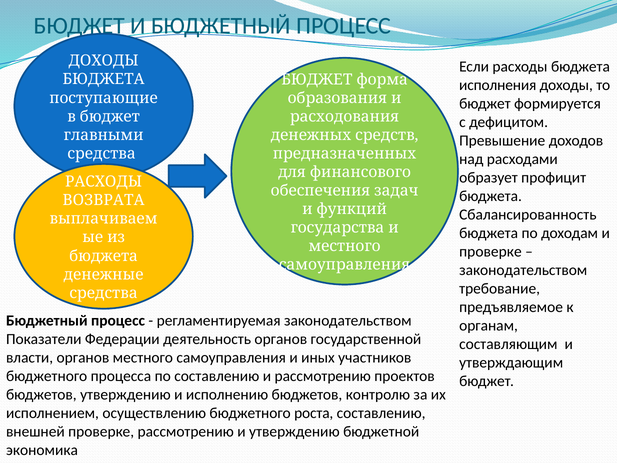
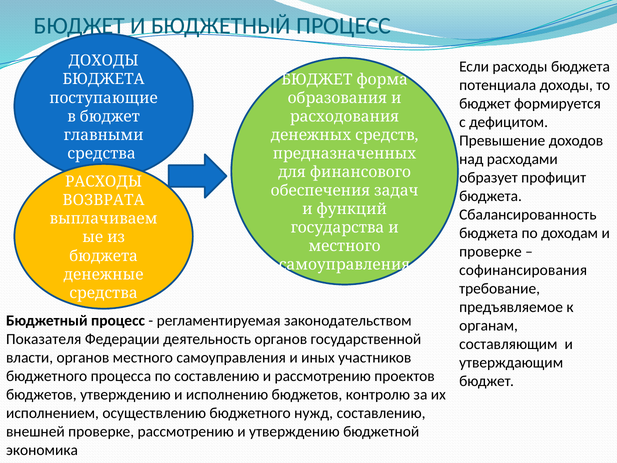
исполнения: исполнения -> потенциала
законодательством at (523, 270): законодательством -> софинансирования
Показатели: Показатели -> Показателя
роста: роста -> нужд
